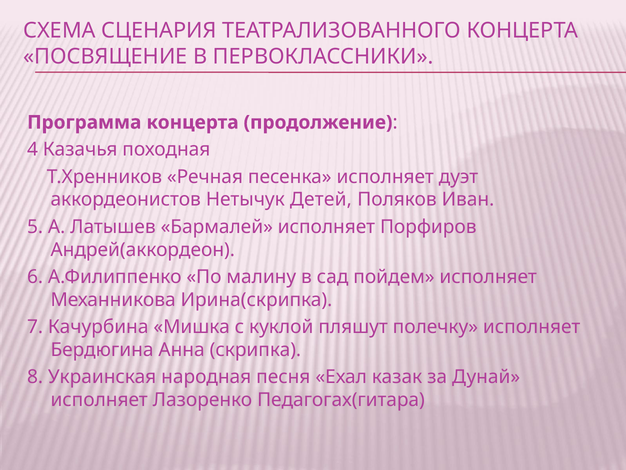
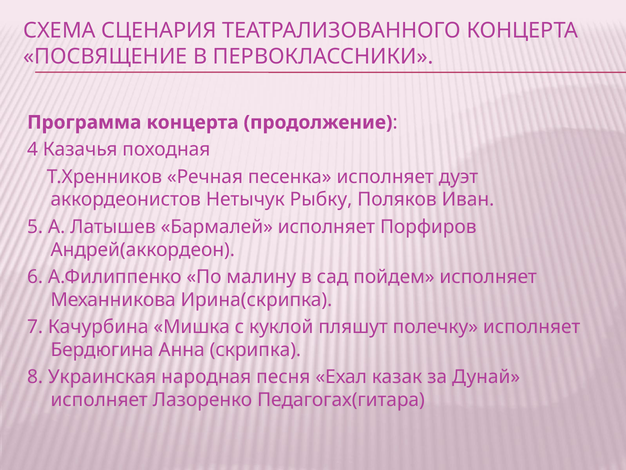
Детей: Детей -> Рыбку
